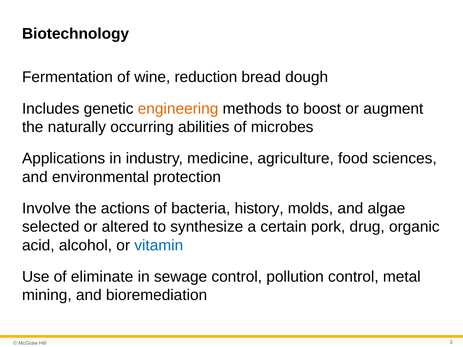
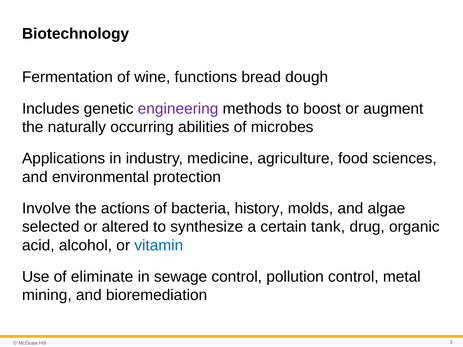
reduction: reduction -> functions
engineering colour: orange -> purple
pork: pork -> tank
